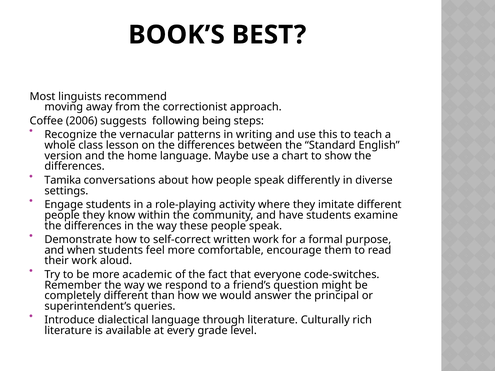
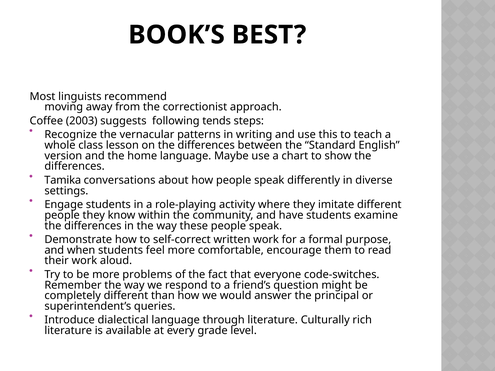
2006: 2006 -> 2003
being: being -> tends
academic: academic -> problems
